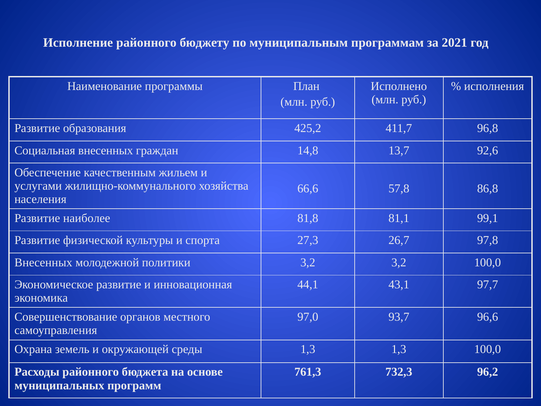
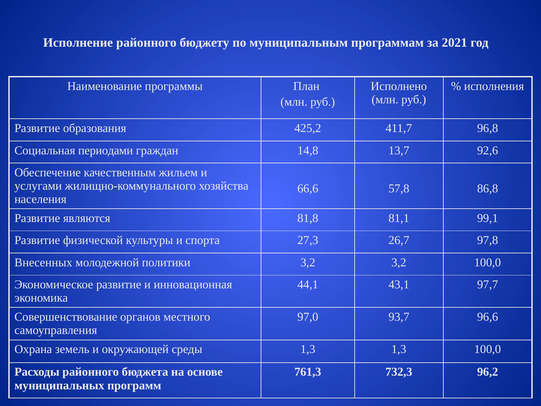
Социальная внесенных: внесенных -> периодами
наиболее: наиболее -> являются
